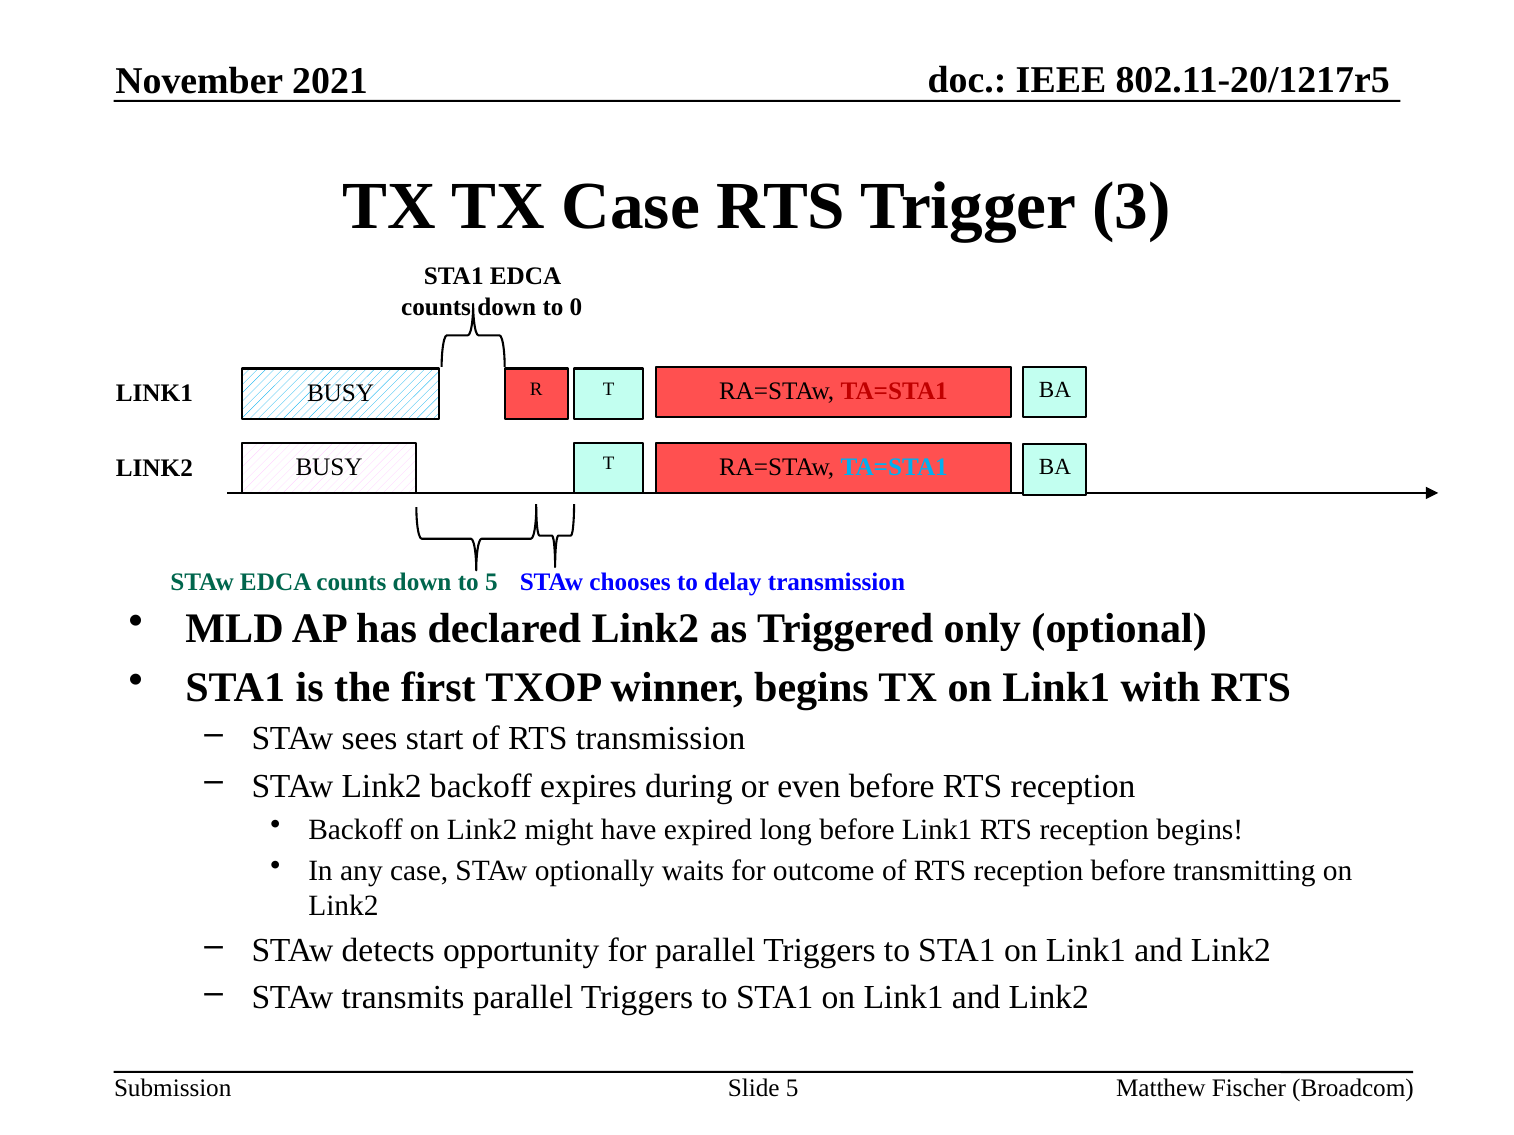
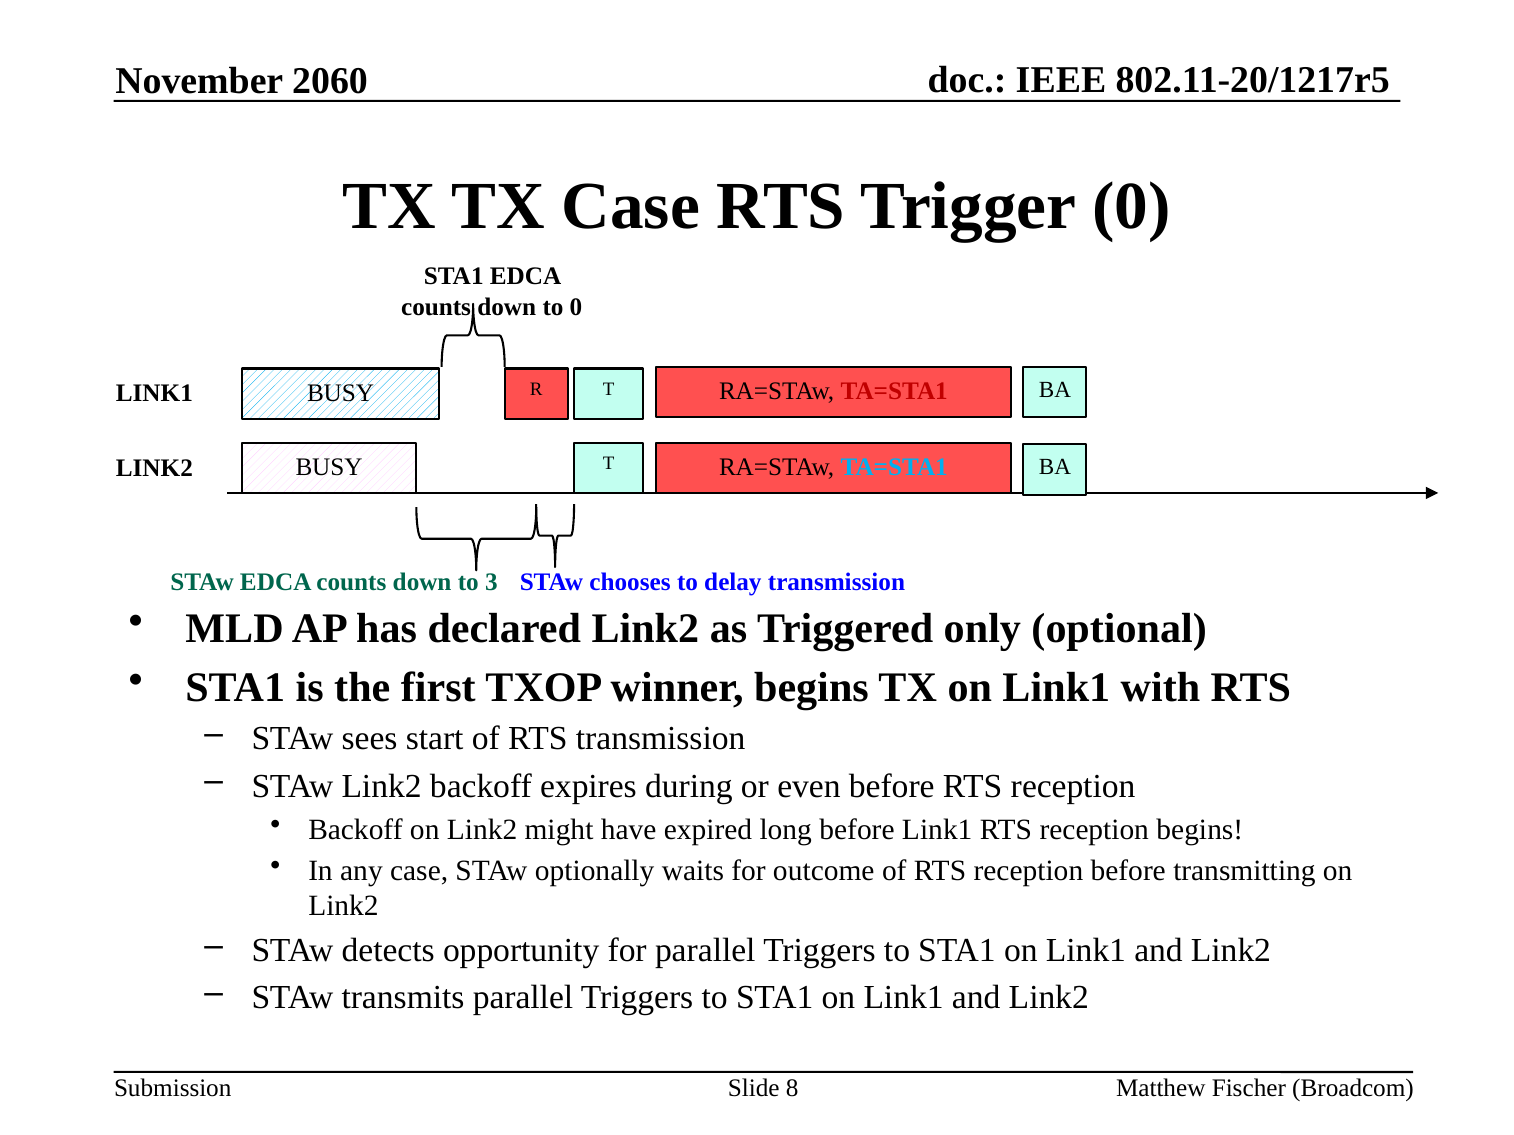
2021: 2021 -> 2060
Trigger 3: 3 -> 0
to 5: 5 -> 3
Slide 5: 5 -> 8
